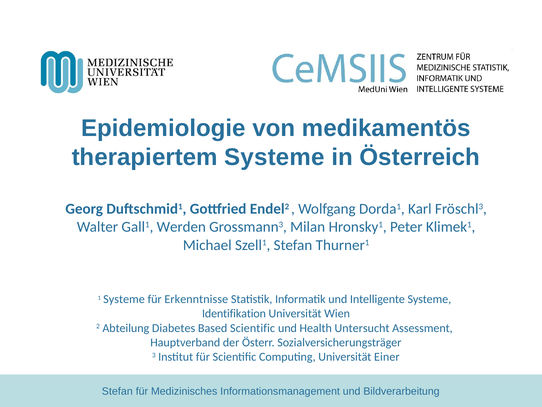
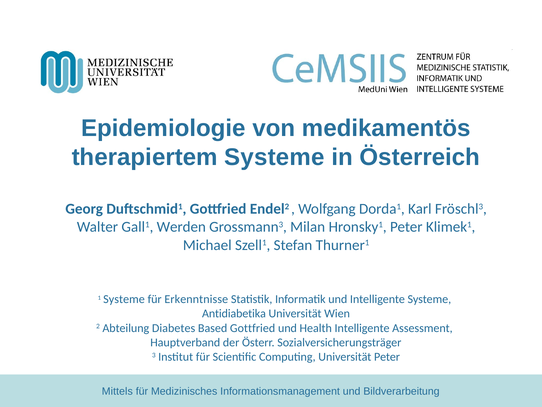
Identifikation: Identifikation -> Antidiabetika
Based Scientific: Scientific -> Gottfried
Health Untersucht: Untersucht -> Intelligente
Universität Einer: Einer -> Peter
Stefan at (117, 391): Stefan -> Mittels
